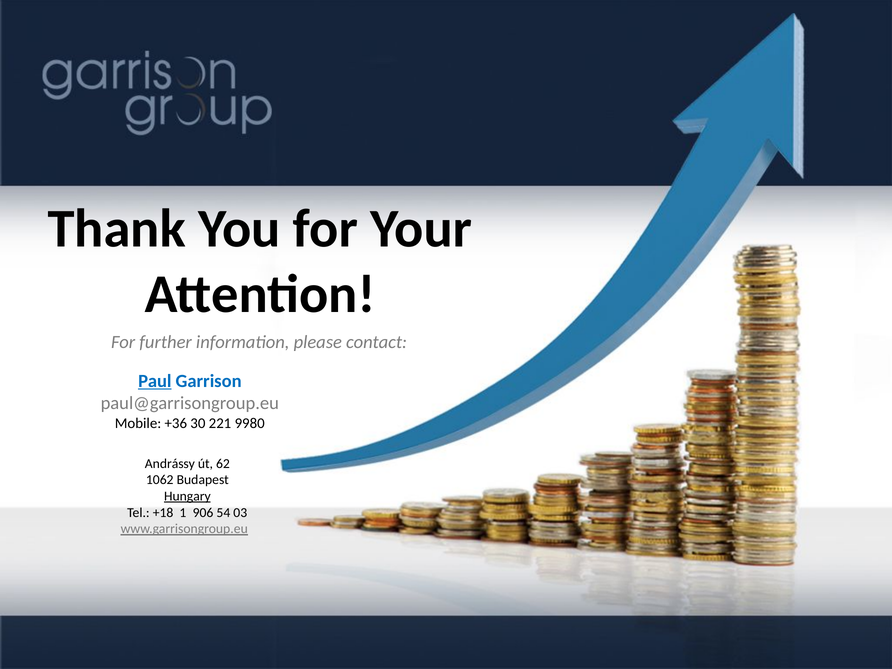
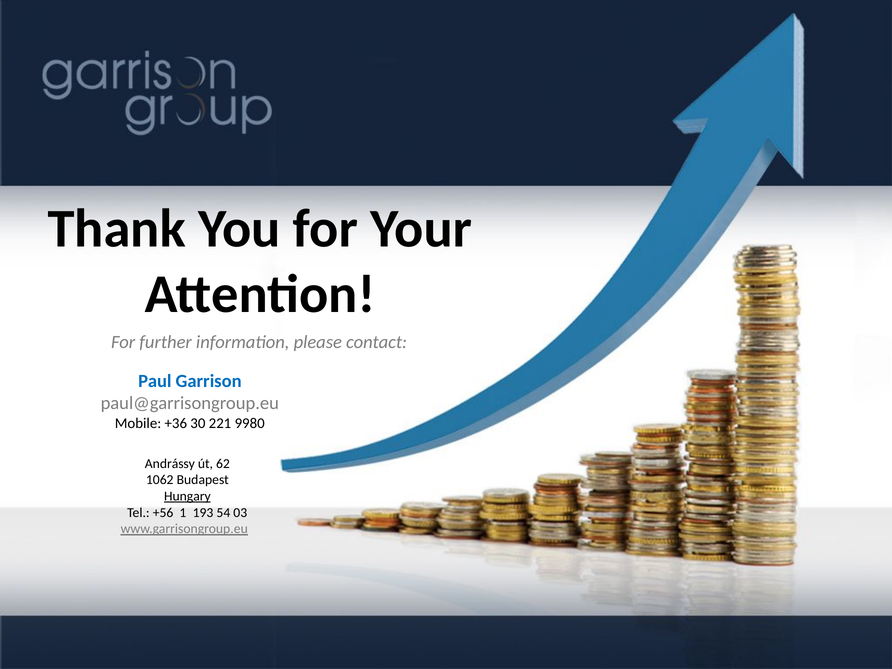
Paul underline: present -> none
+18: +18 -> +56
906: 906 -> 193
